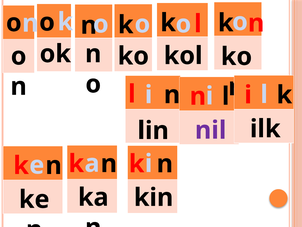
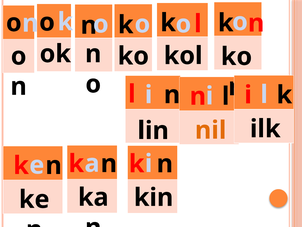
nil colour: purple -> orange
